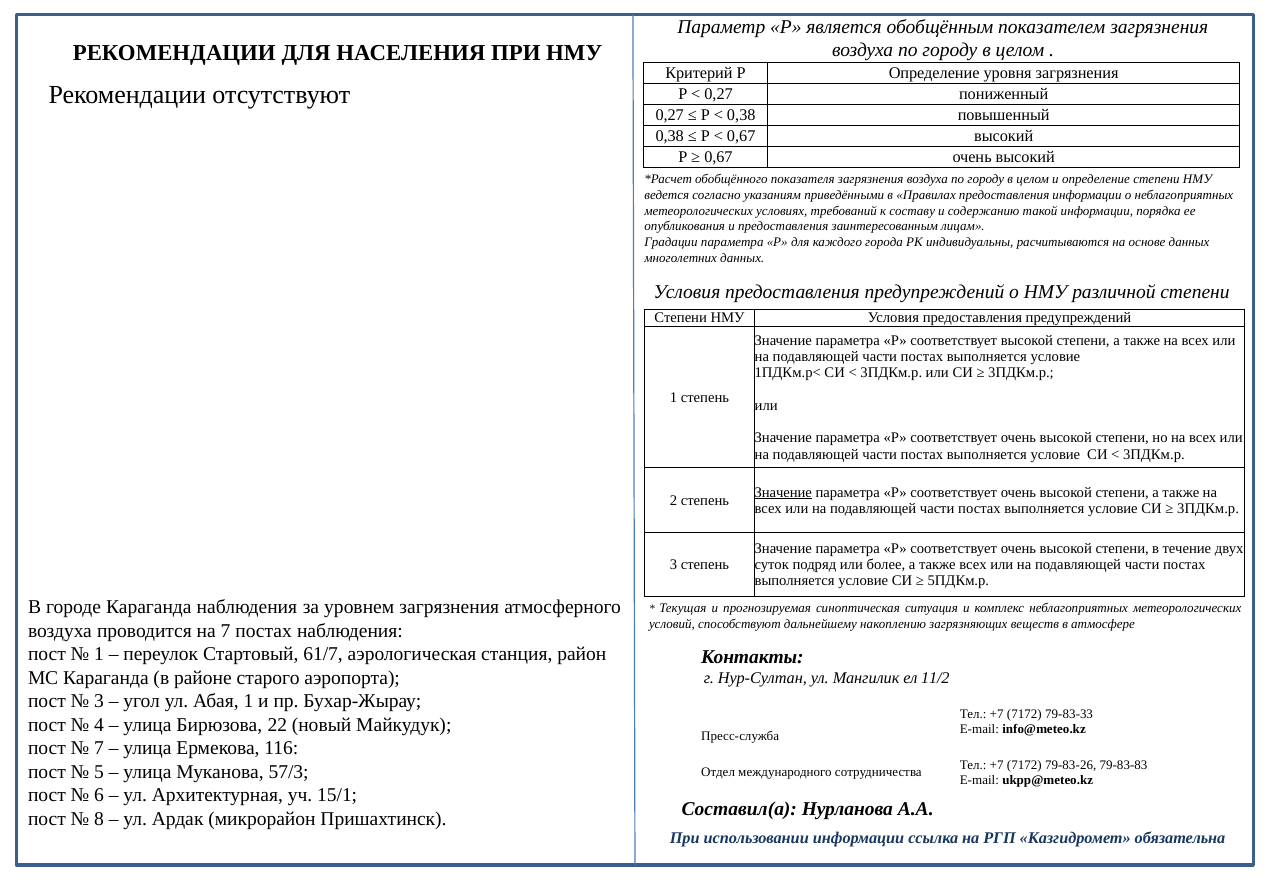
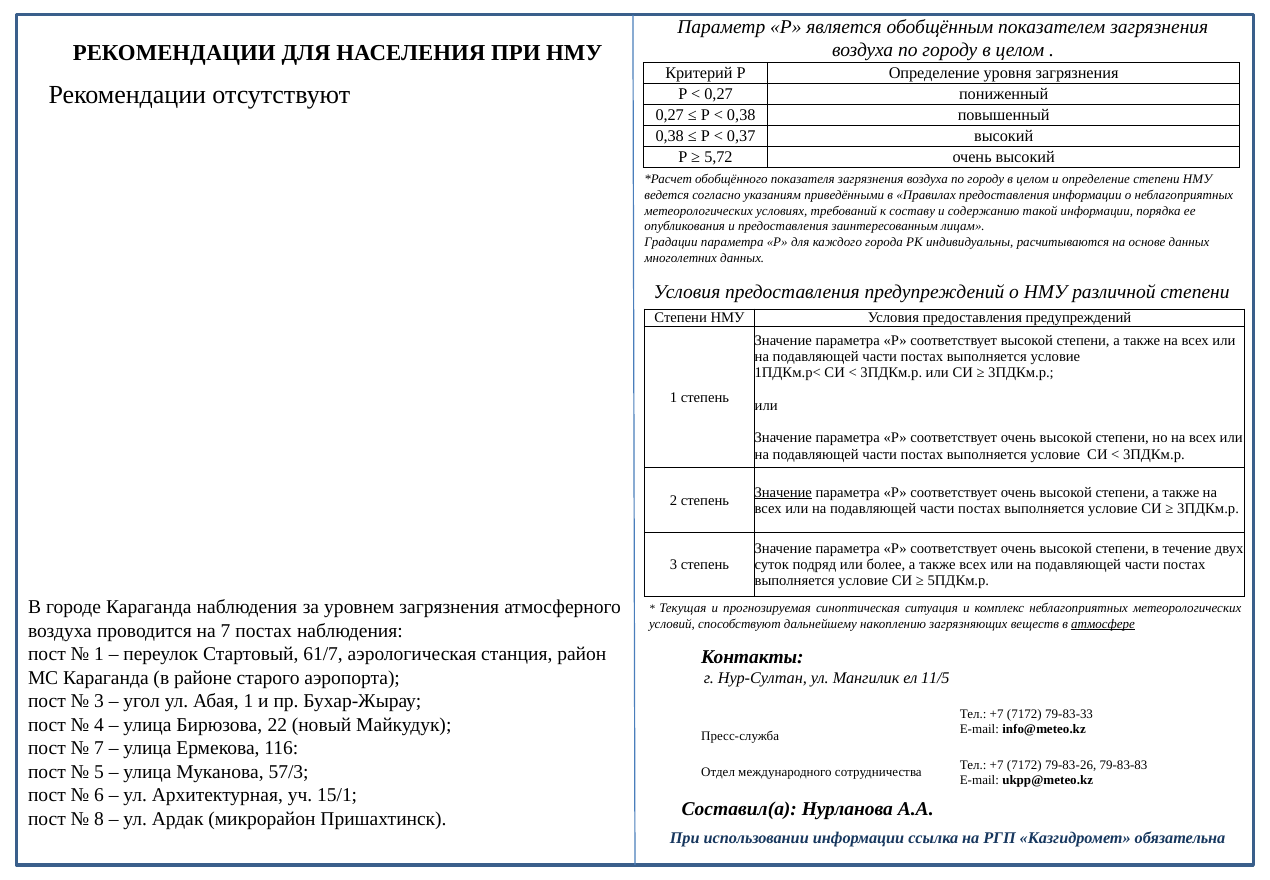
0,67 at (741, 136): 0,67 -> 0,37
0,67 at (718, 157): 0,67 -> 5,72
атмосфере underline: none -> present
11/2: 11/2 -> 11/5
